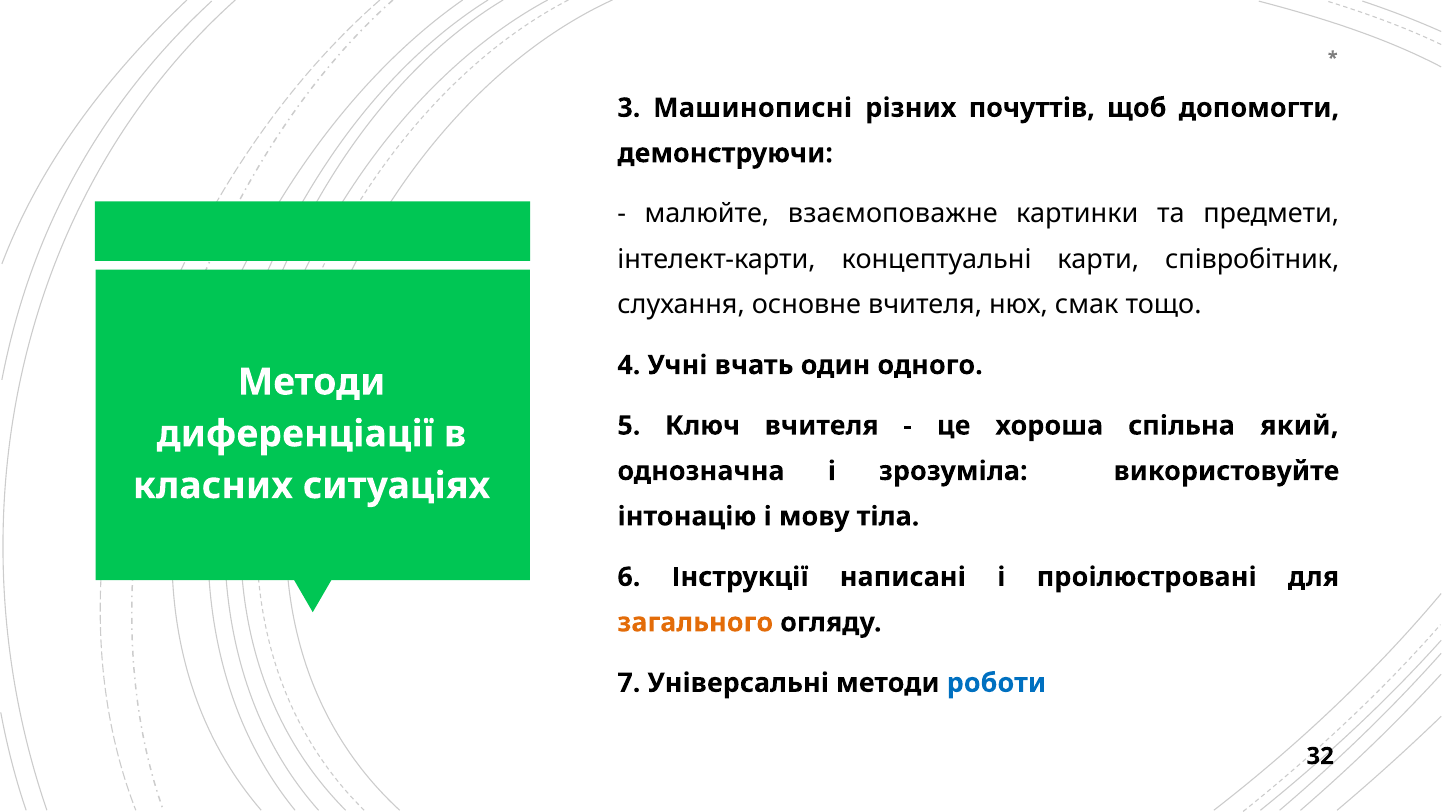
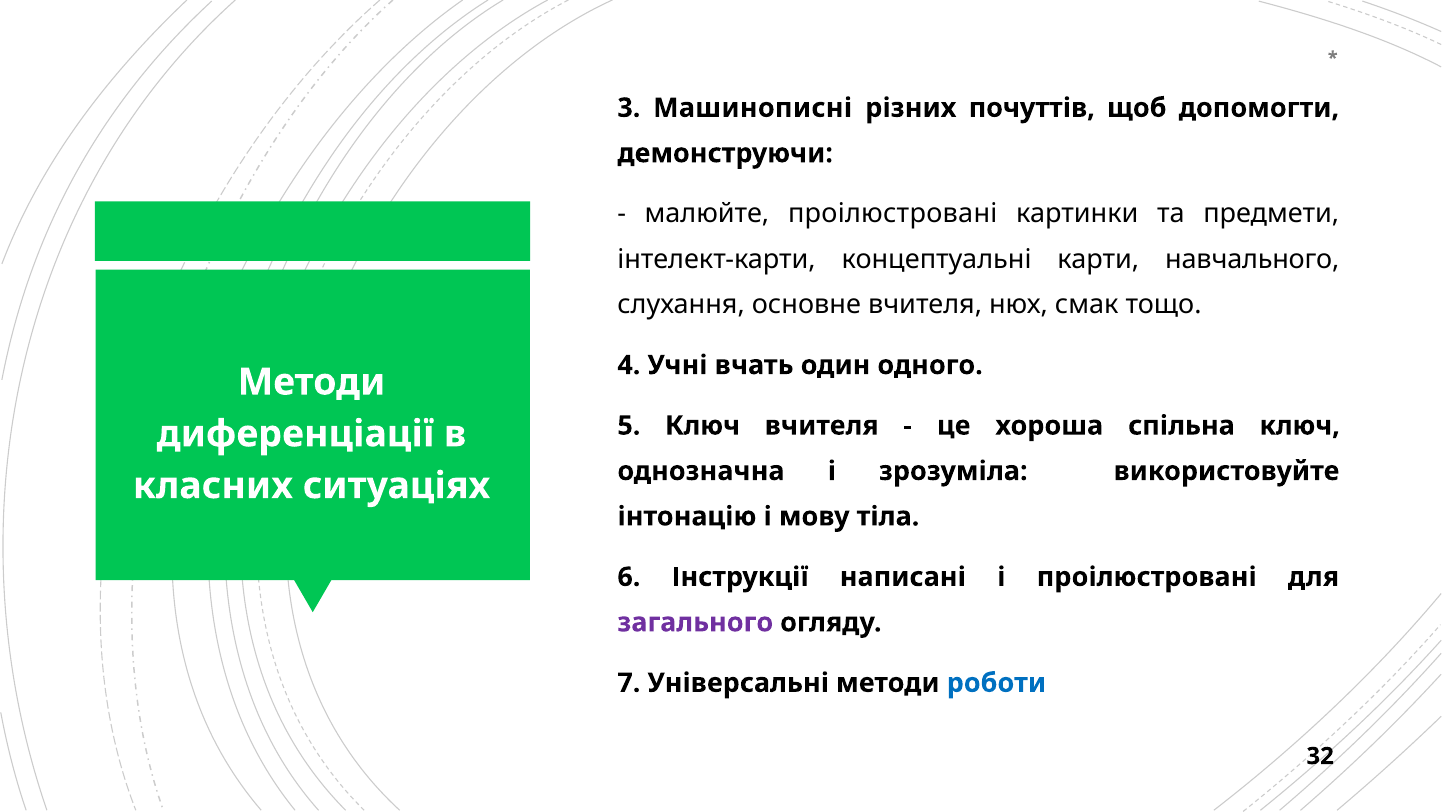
малюйте взаємоповажне: взаємоповажне -> проілюстровані
співробітник: співробітник -> навчального
спільна який: який -> ключ
загального colour: orange -> purple
